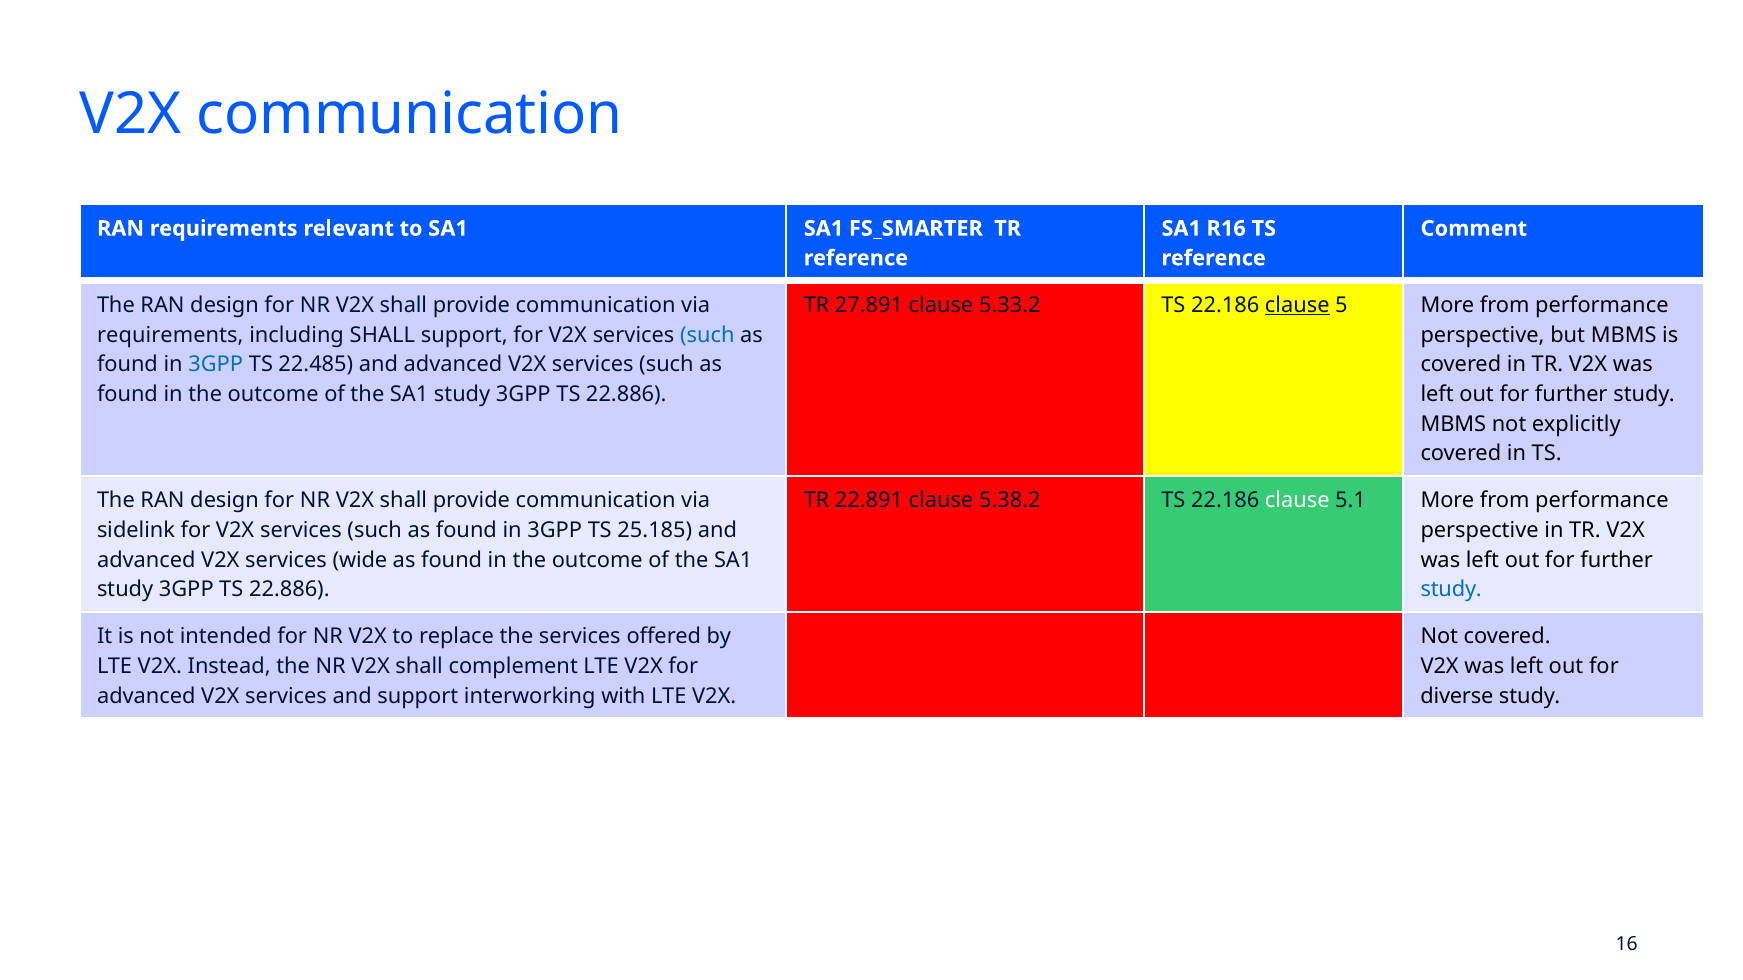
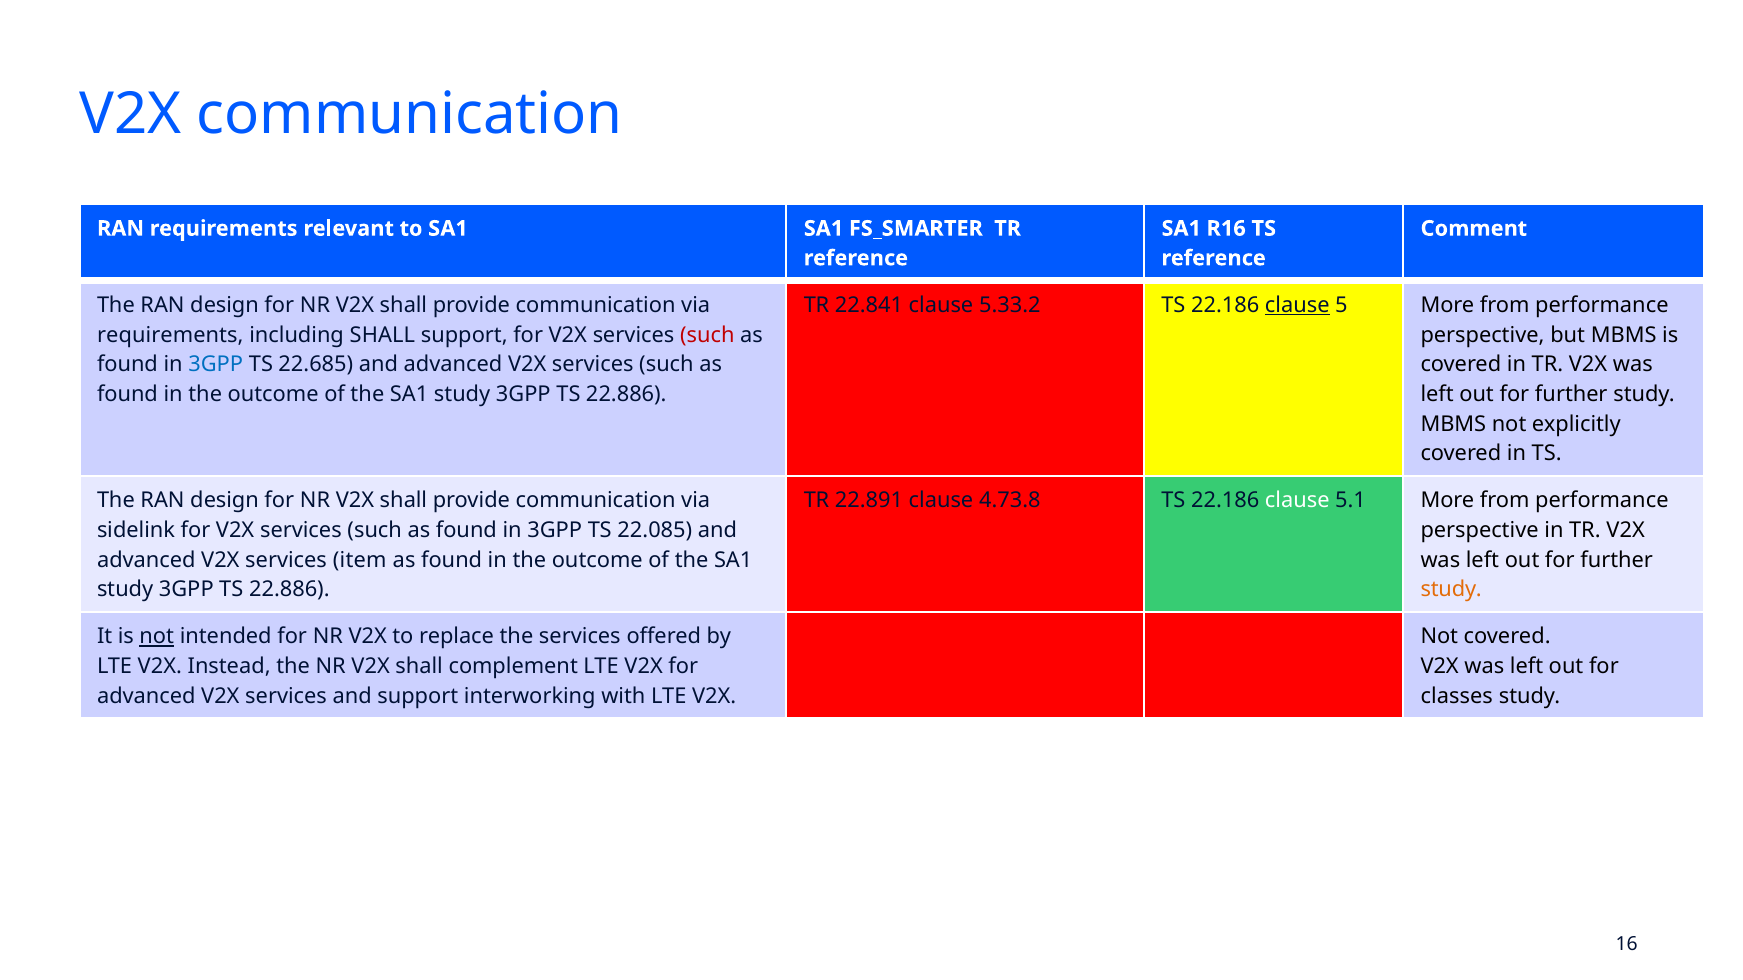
27.891: 27.891 -> 22.841
such at (707, 335) colour: blue -> red
22.485: 22.485 -> 22.685
5.38.2: 5.38.2 -> 4.73.8
25.185: 25.185 -> 22.085
wide: wide -> item
study at (1451, 590) colour: blue -> orange
not at (157, 637) underline: none -> present
diverse: diverse -> classes
